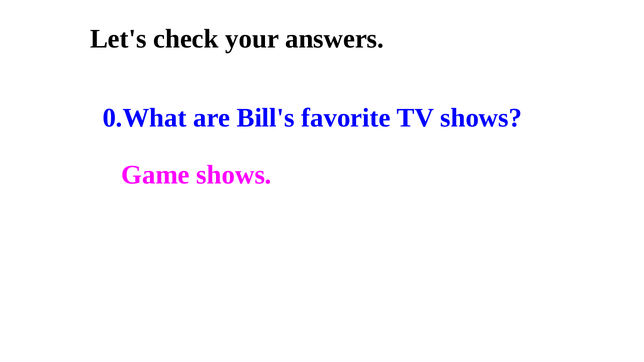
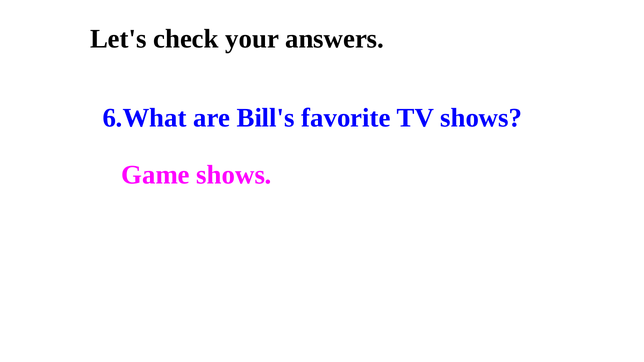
0.What: 0.What -> 6.What
